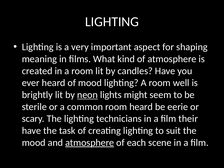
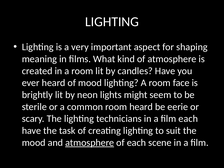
well: well -> face
neon underline: present -> none
film their: their -> each
